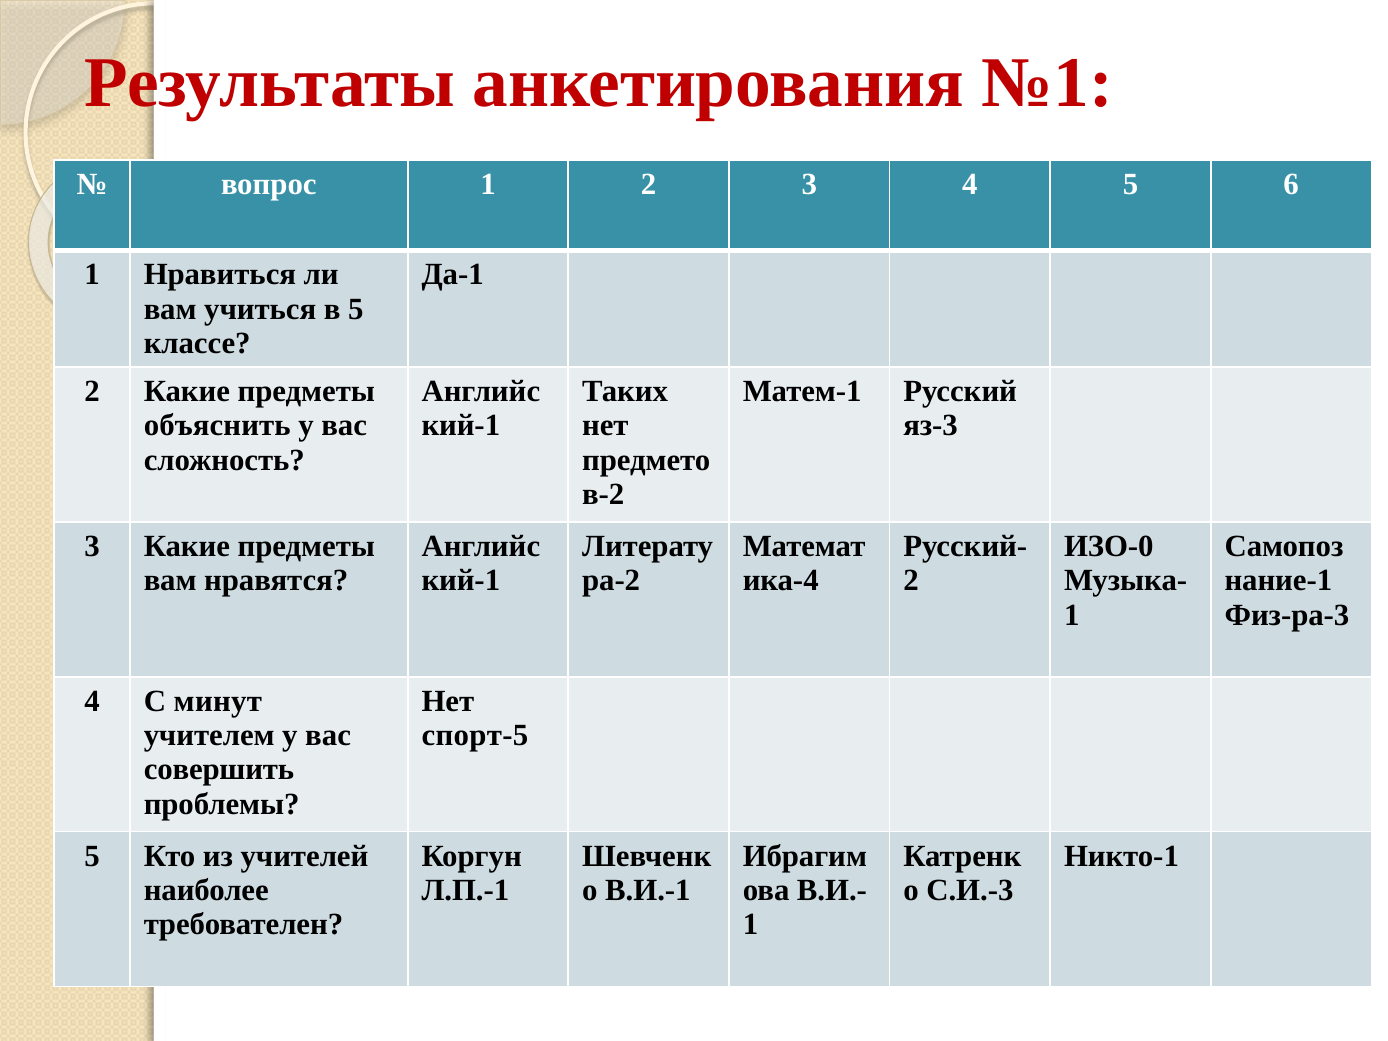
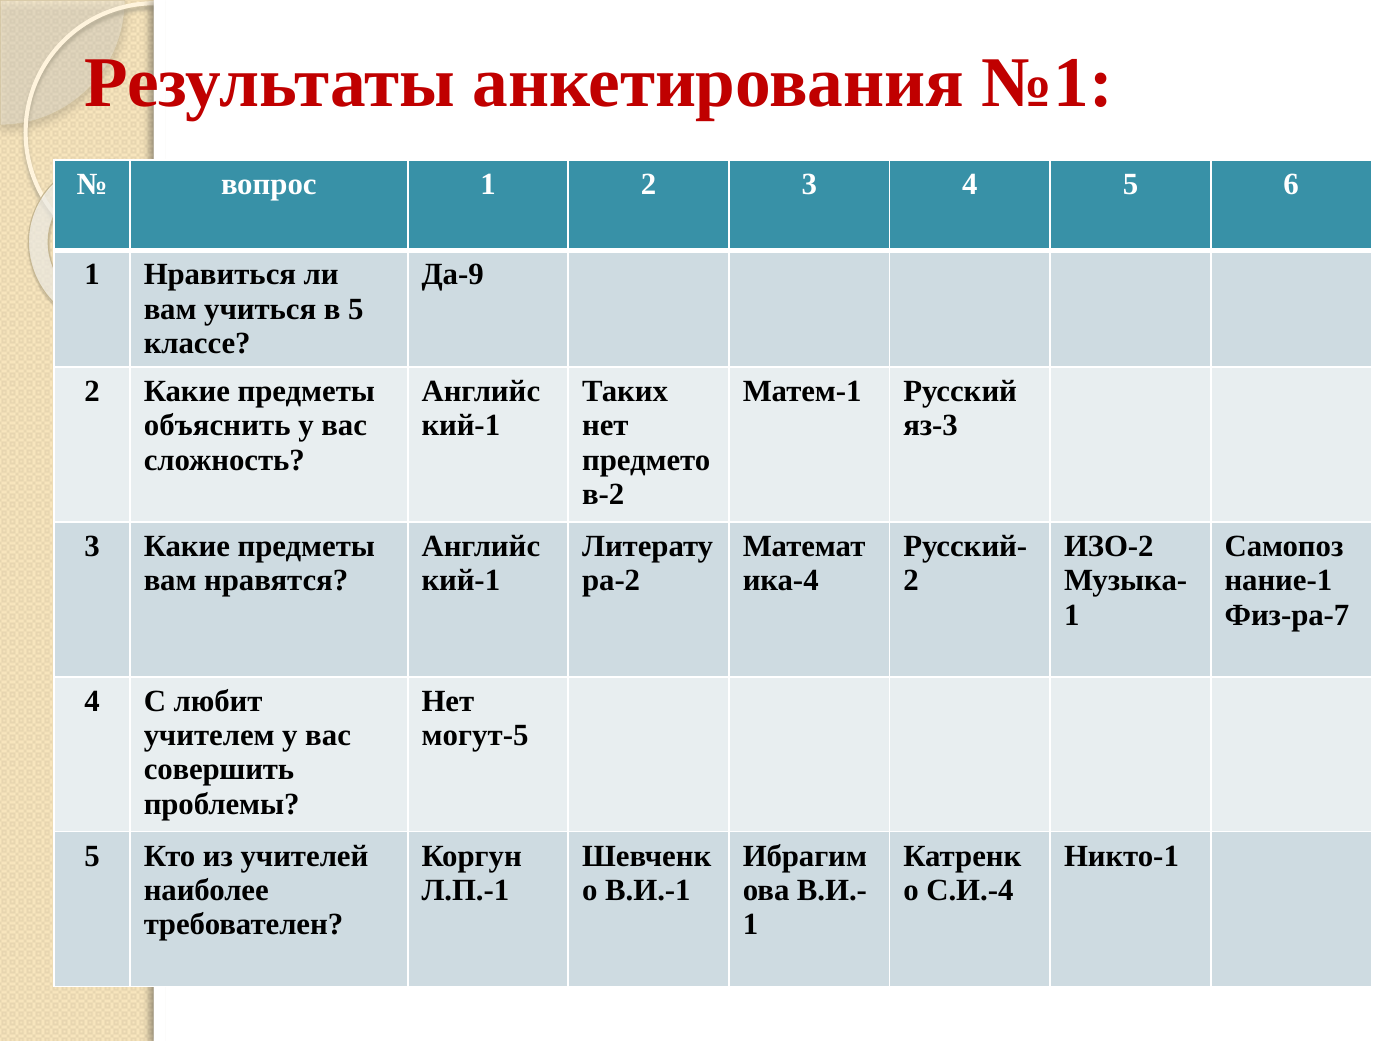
Да-1: Да-1 -> Да-9
ИЗО-0: ИЗО-0 -> ИЗО-2
Физ-ра-3: Физ-ра-3 -> Физ-ра-7
минут: минут -> любит
спорт-5: спорт-5 -> могут-5
С.И.-3: С.И.-3 -> С.И.-4
